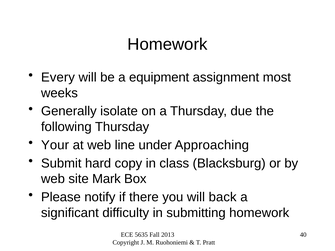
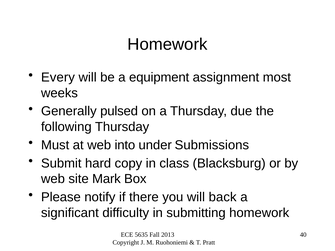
isolate: isolate -> pulsed
Your: Your -> Must
line: line -> into
Approaching: Approaching -> Submissions
